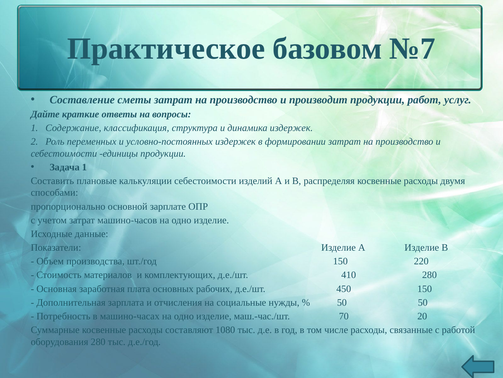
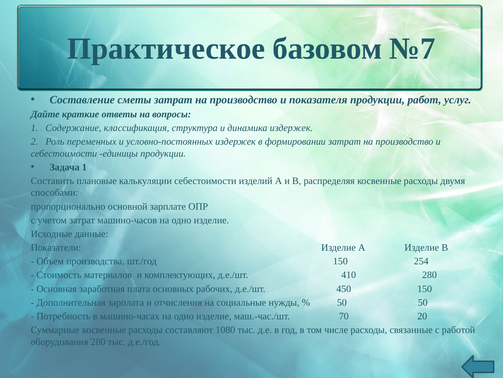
производит: производит -> показателя
220: 220 -> 254
